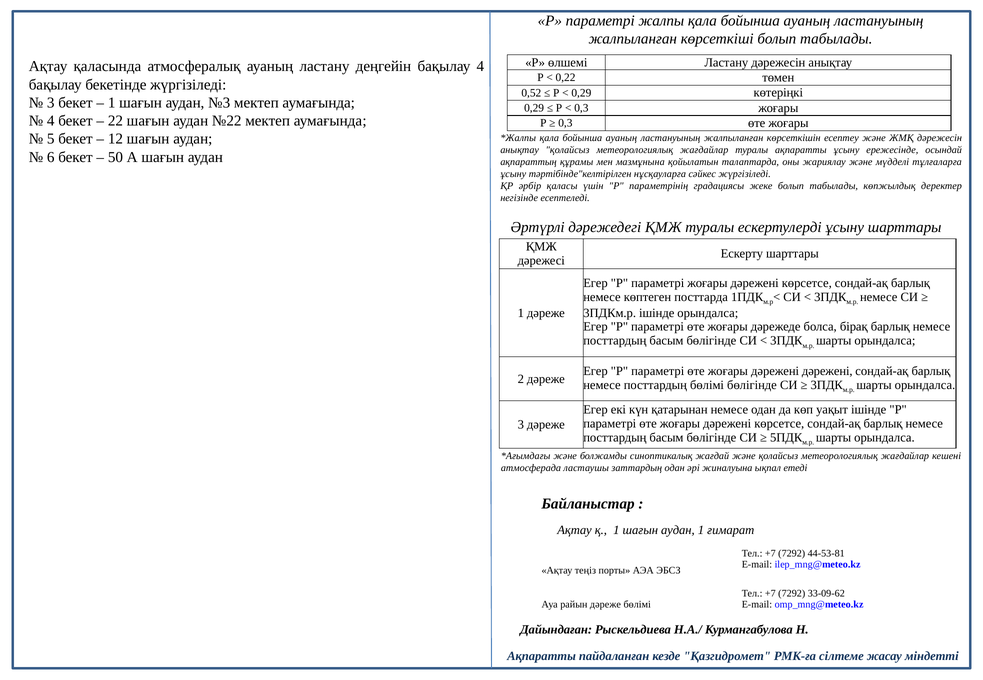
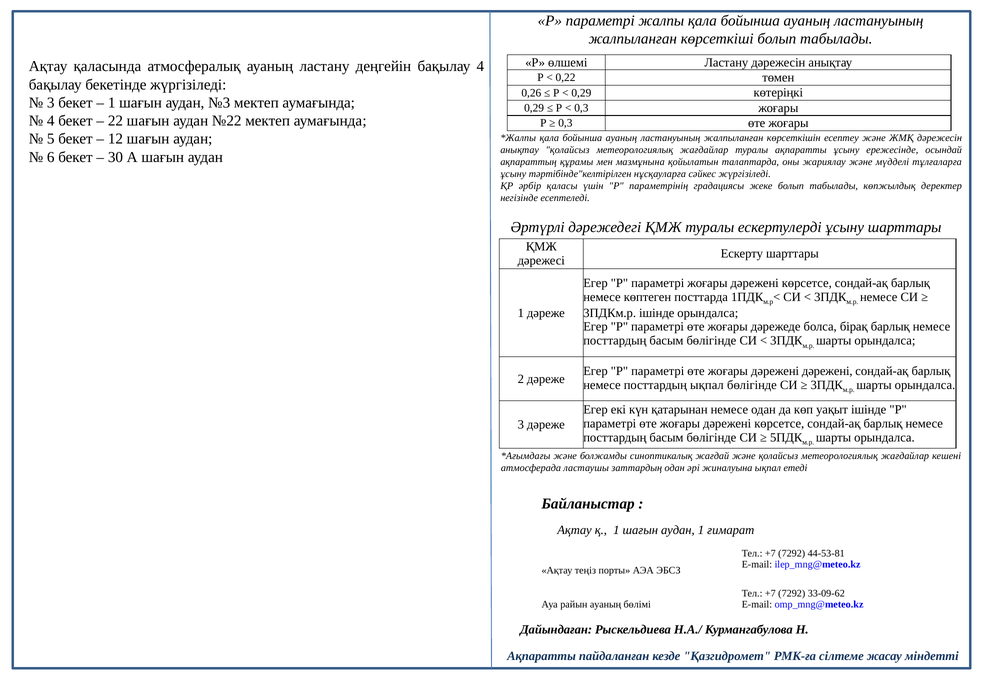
0,52: 0,52 -> 0,26
50: 50 -> 30
посттардың бөлімі: бөлімі -> ықпал
райын дәреже: дәреже -> ауаның
